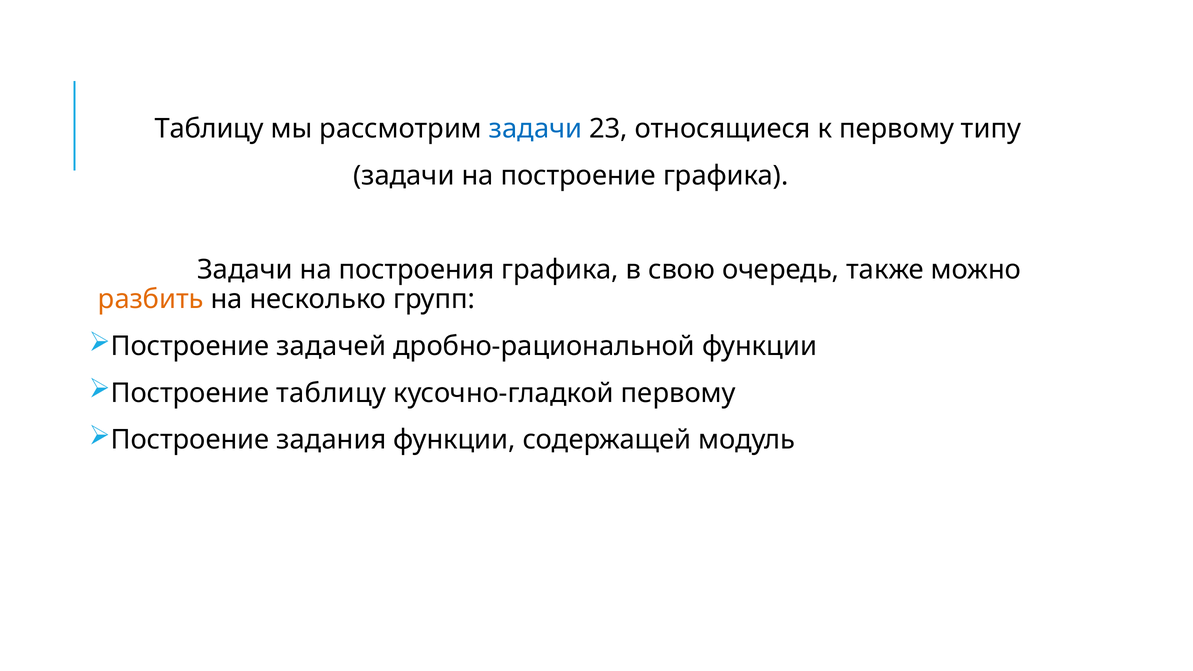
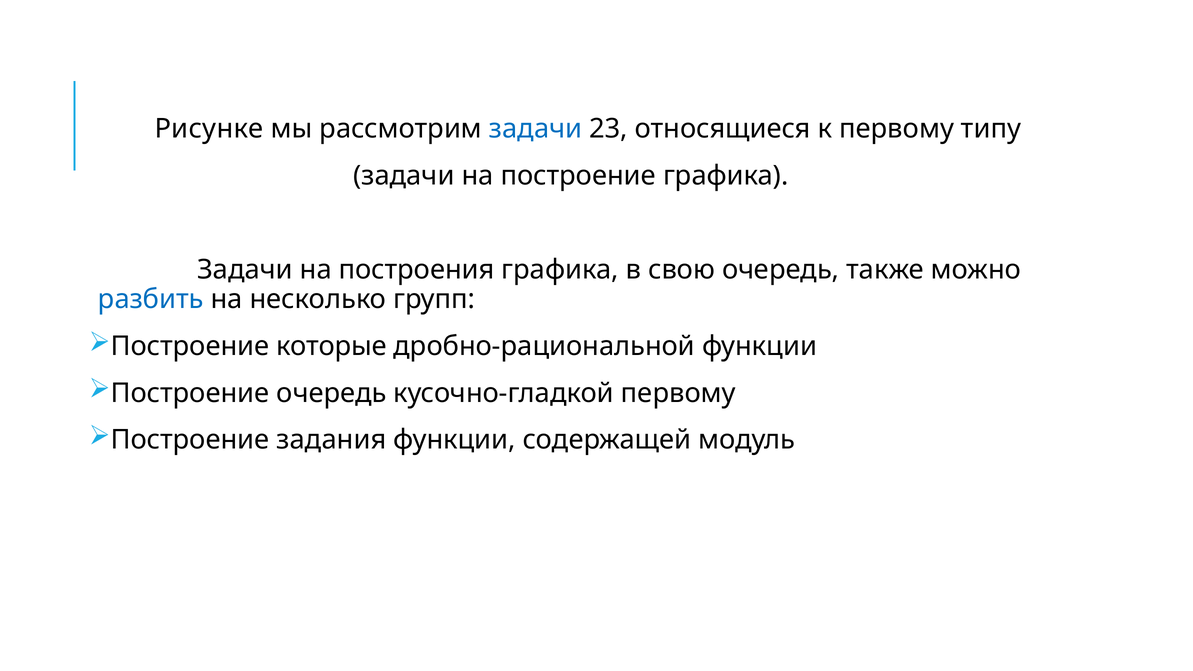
Таблицу at (209, 129): Таблицу -> Рисунке
разбить colour: orange -> blue
задачей: задачей -> которые
Построение таблицу: таблицу -> очередь
